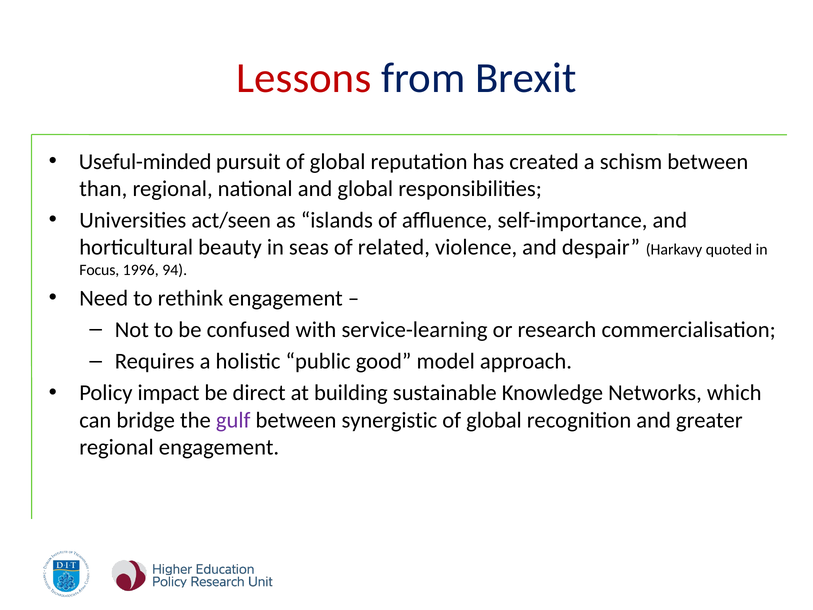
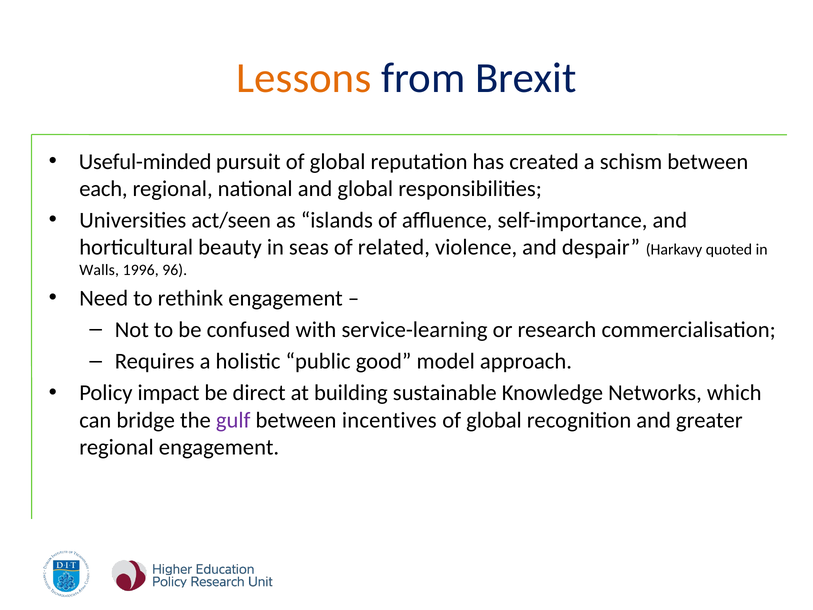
Lessons colour: red -> orange
than: than -> each
Focus: Focus -> Walls
94: 94 -> 96
synergistic: synergistic -> incentives
